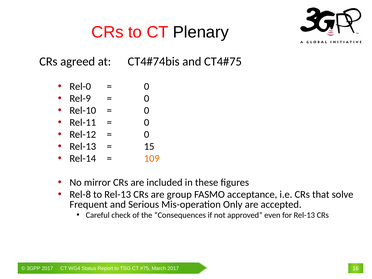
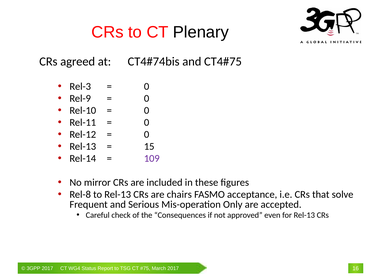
Rel-0: Rel-0 -> Rel-3
109 colour: orange -> purple
group: group -> chairs
